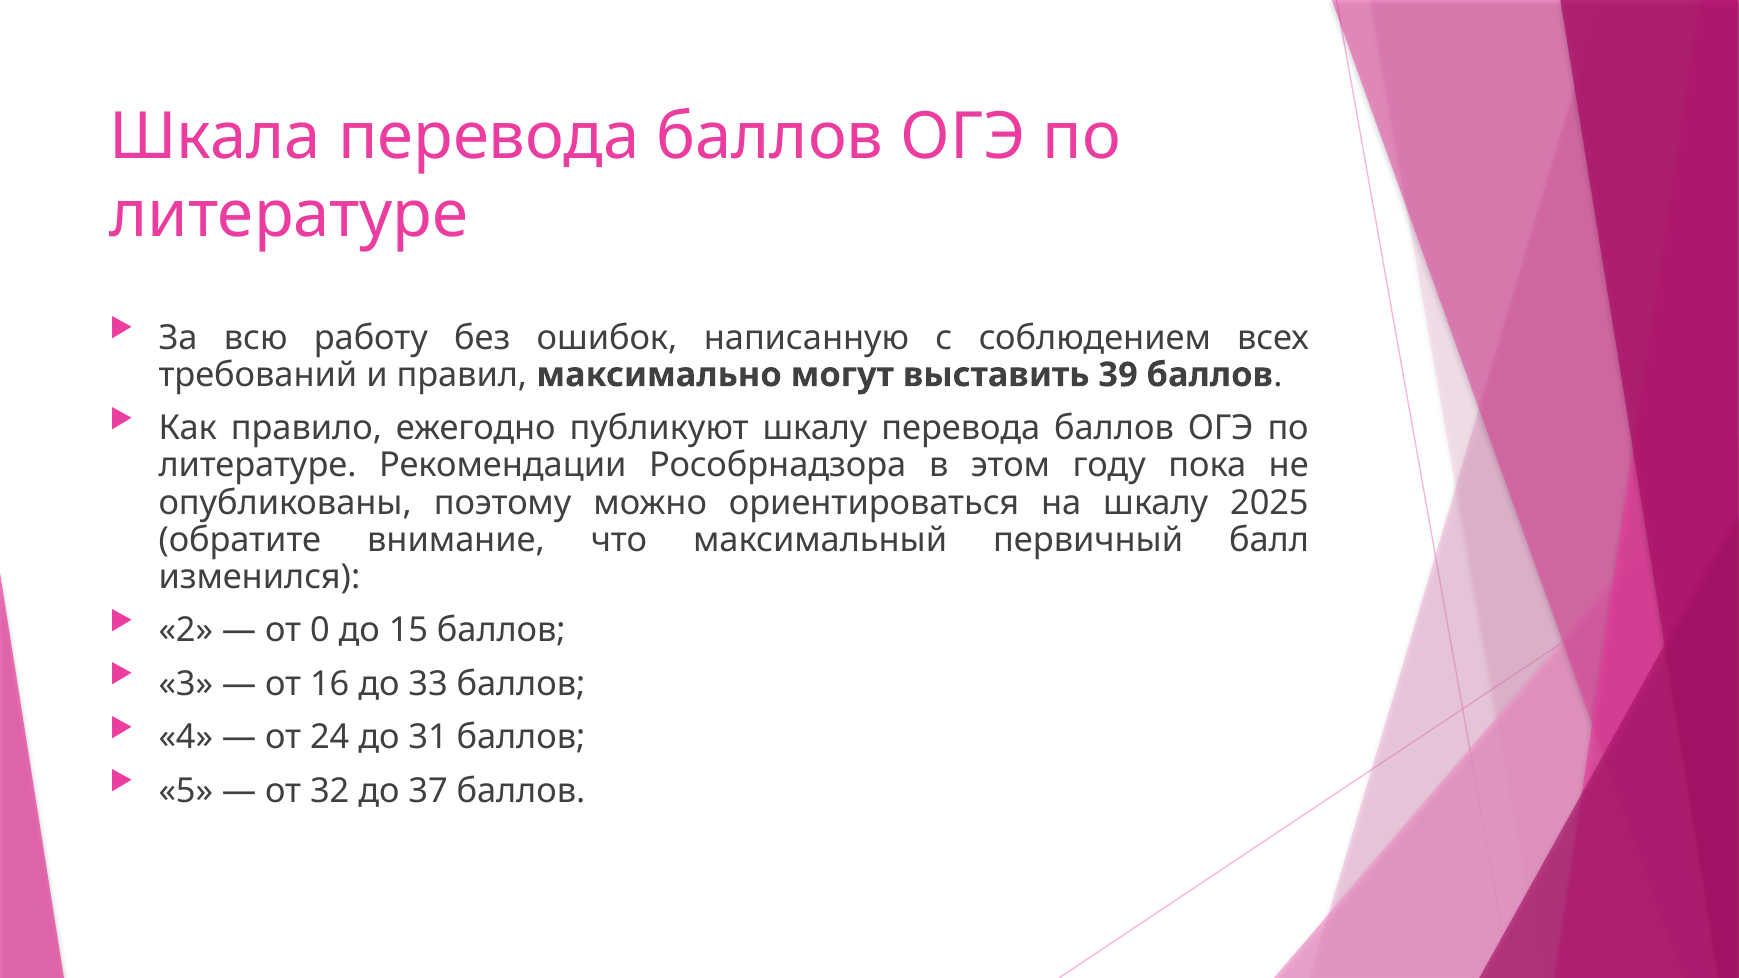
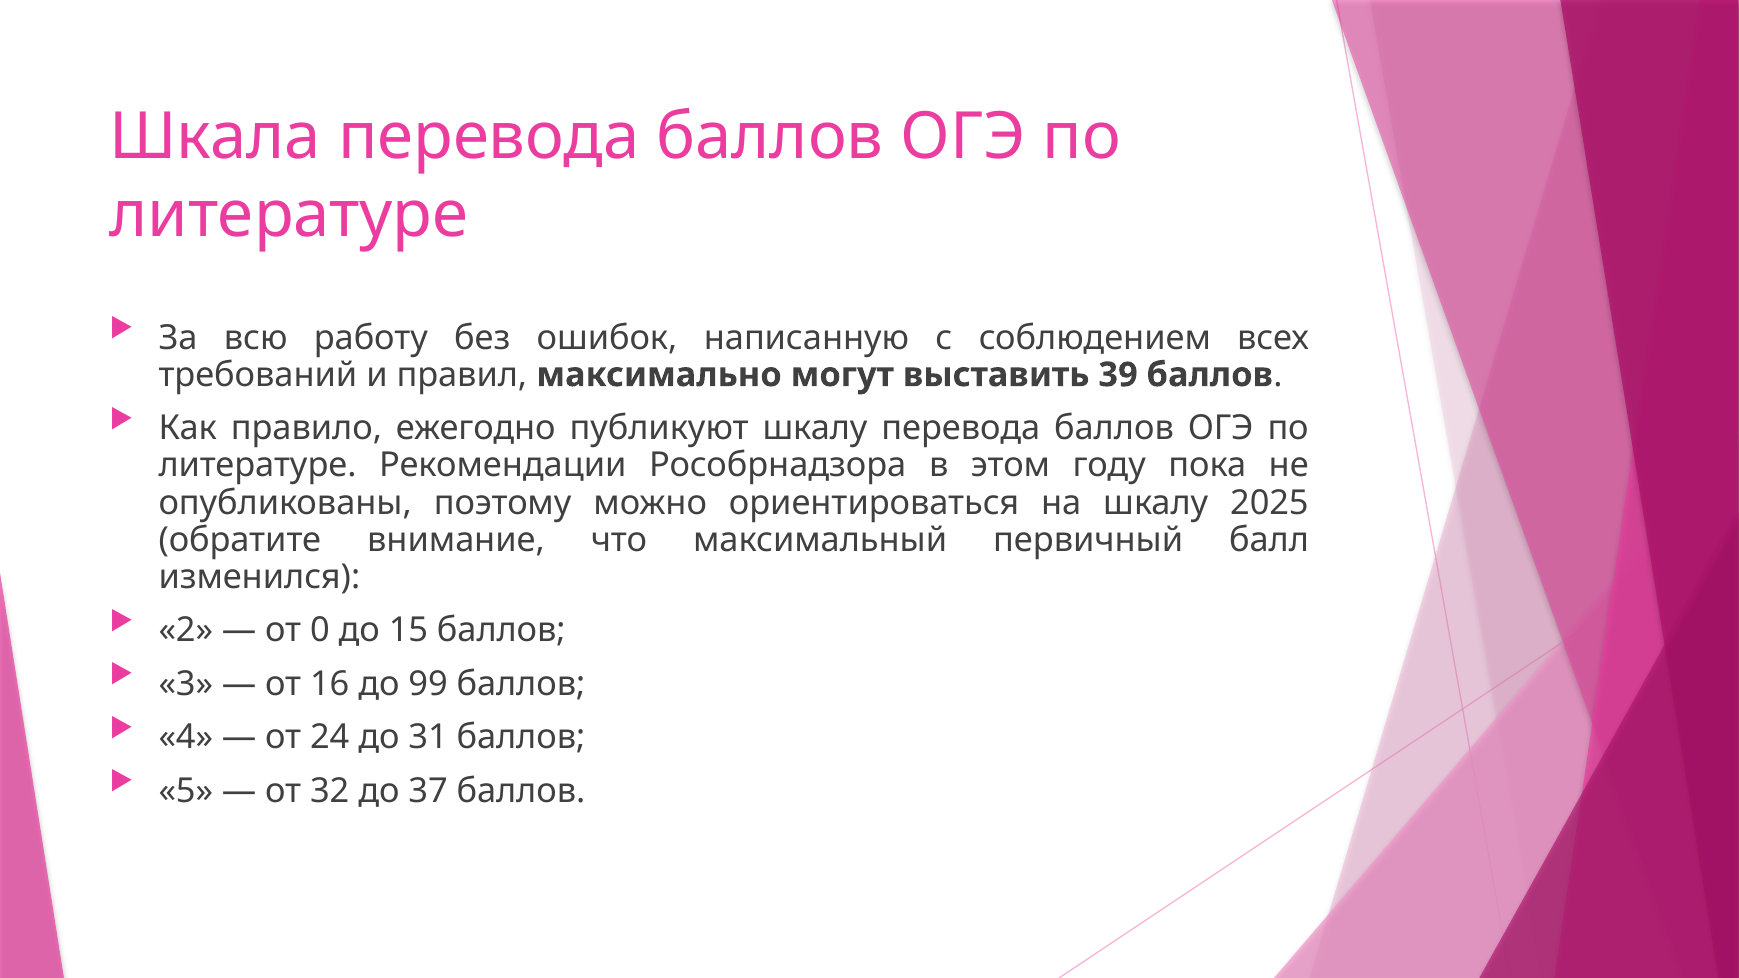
33: 33 -> 99
